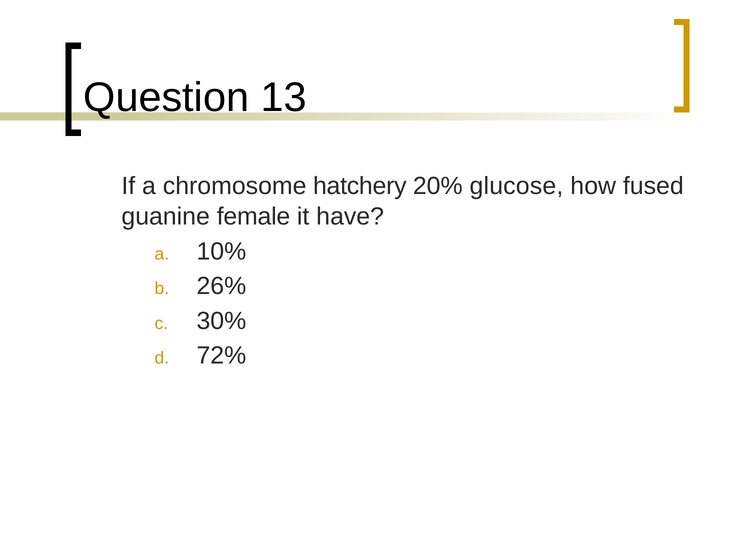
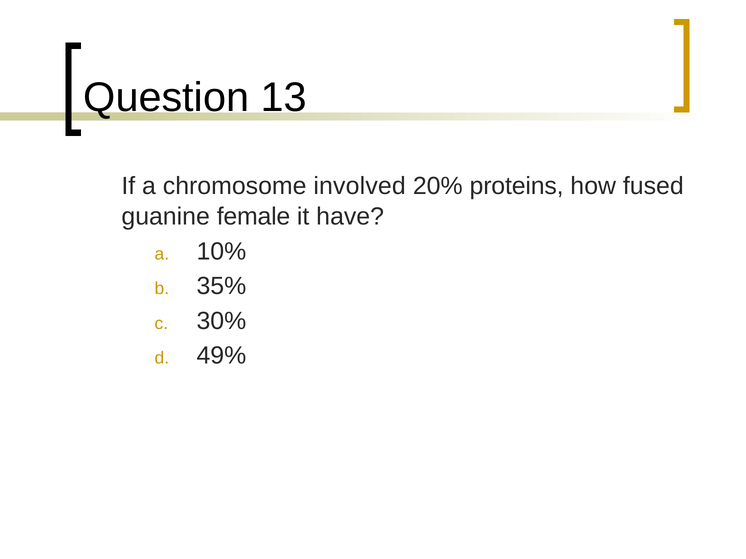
hatchery: hatchery -> involved
glucose: glucose -> proteins
26%: 26% -> 35%
72%: 72% -> 49%
